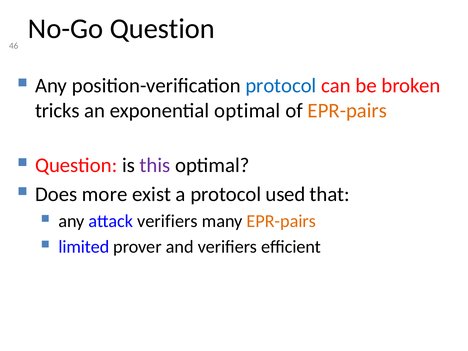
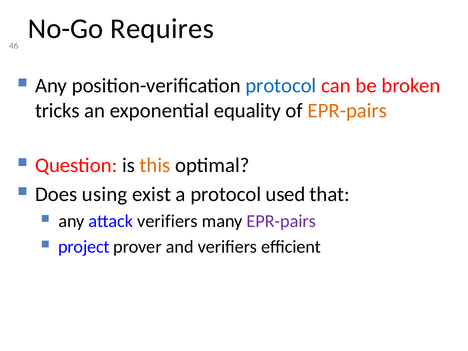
No-Go Question: Question -> Requires
exponential optimal: optimal -> equality
this colour: purple -> orange
more: more -> using
EPR-pairs at (281, 221) colour: orange -> purple
limited: limited -> project
